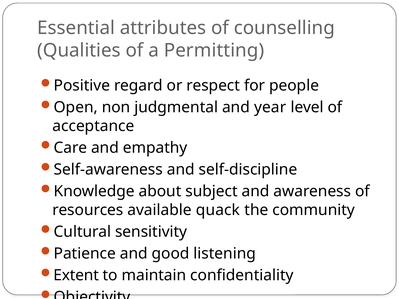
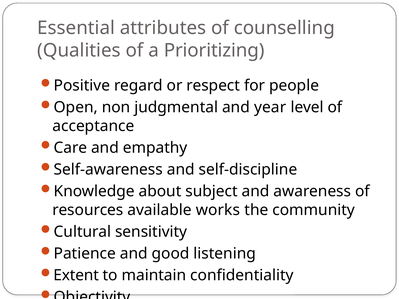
Permitting: Permitting -> Prioritizing
quack: quack -> works
